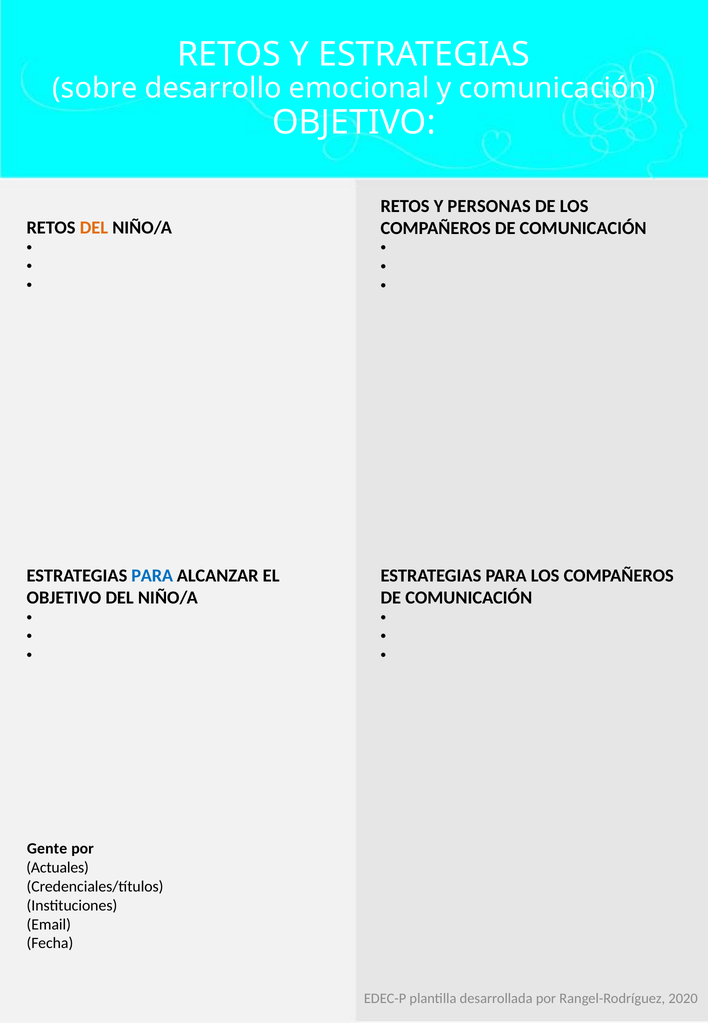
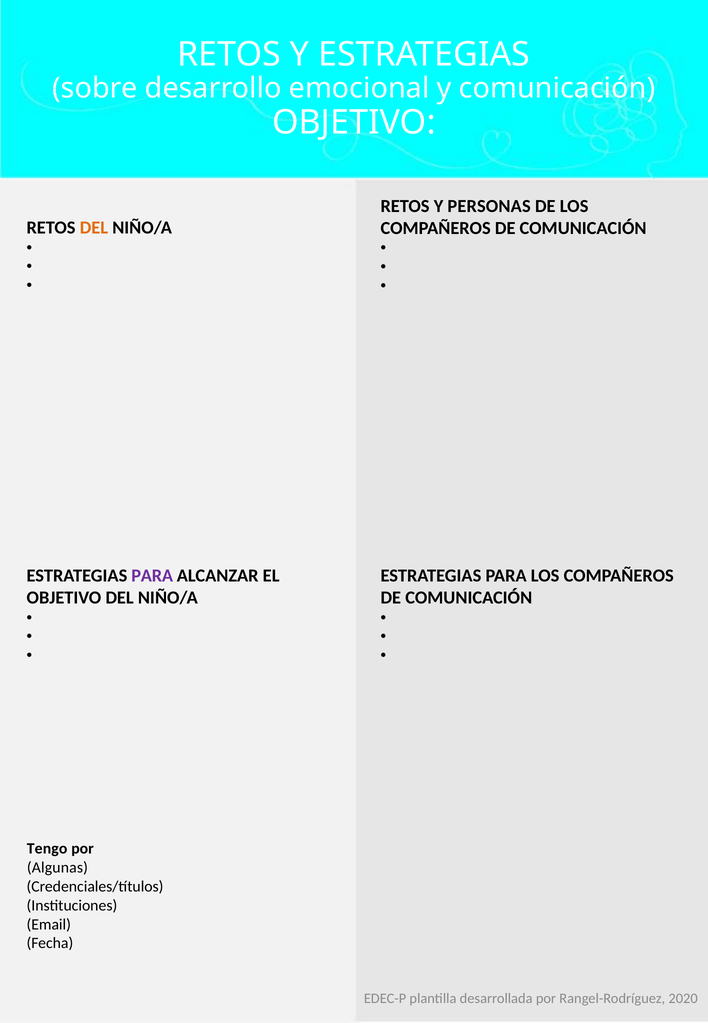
PARA at (152, 576) colour: blue -> purple
Gente: Gente -> Tengo
Actuales: Actuales -> Algunas
